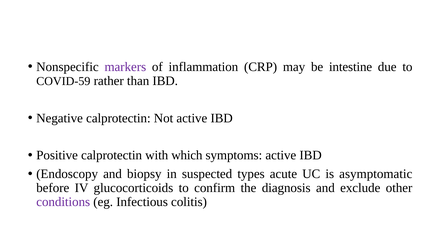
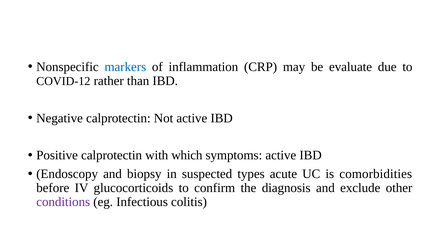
markers colour: purple -> blue
intestine: intestine -> evaluate
COVID-59: COVID-59 -> COVID-12
asymptomatic: asymptomatic -> comorbidities
